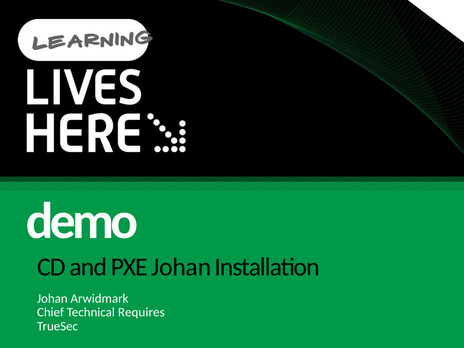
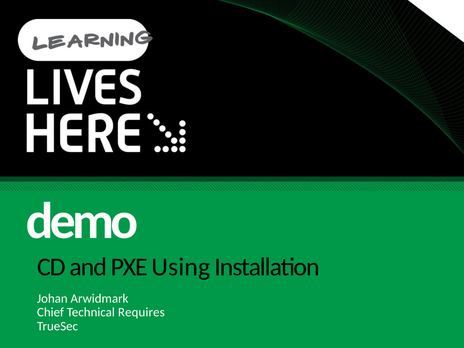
PXE Johan: Johan -> Using
